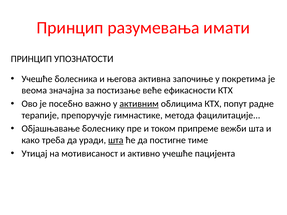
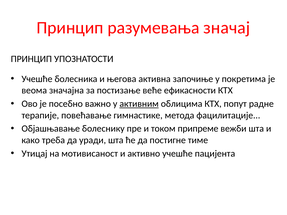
имати: имати -> значај
препоручује: препоручује -> повећавање
шта at (116, 140) underline: present -> none
